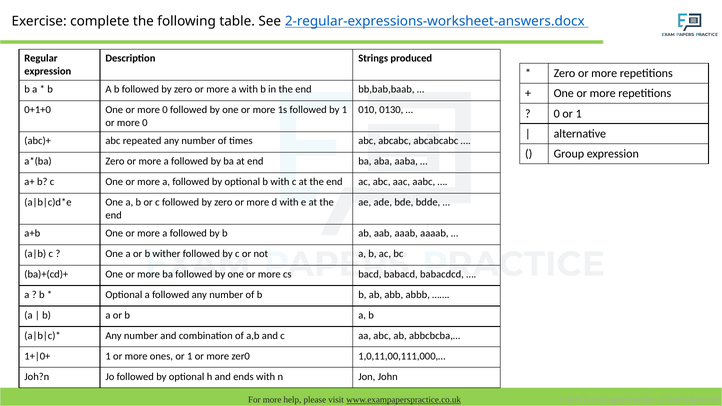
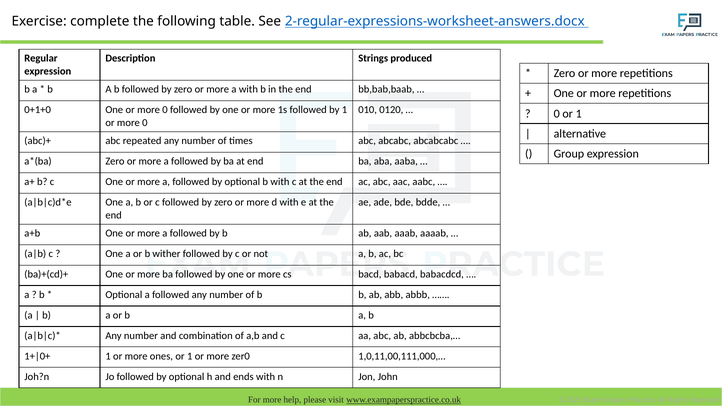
0130: 0130 -> 0120
